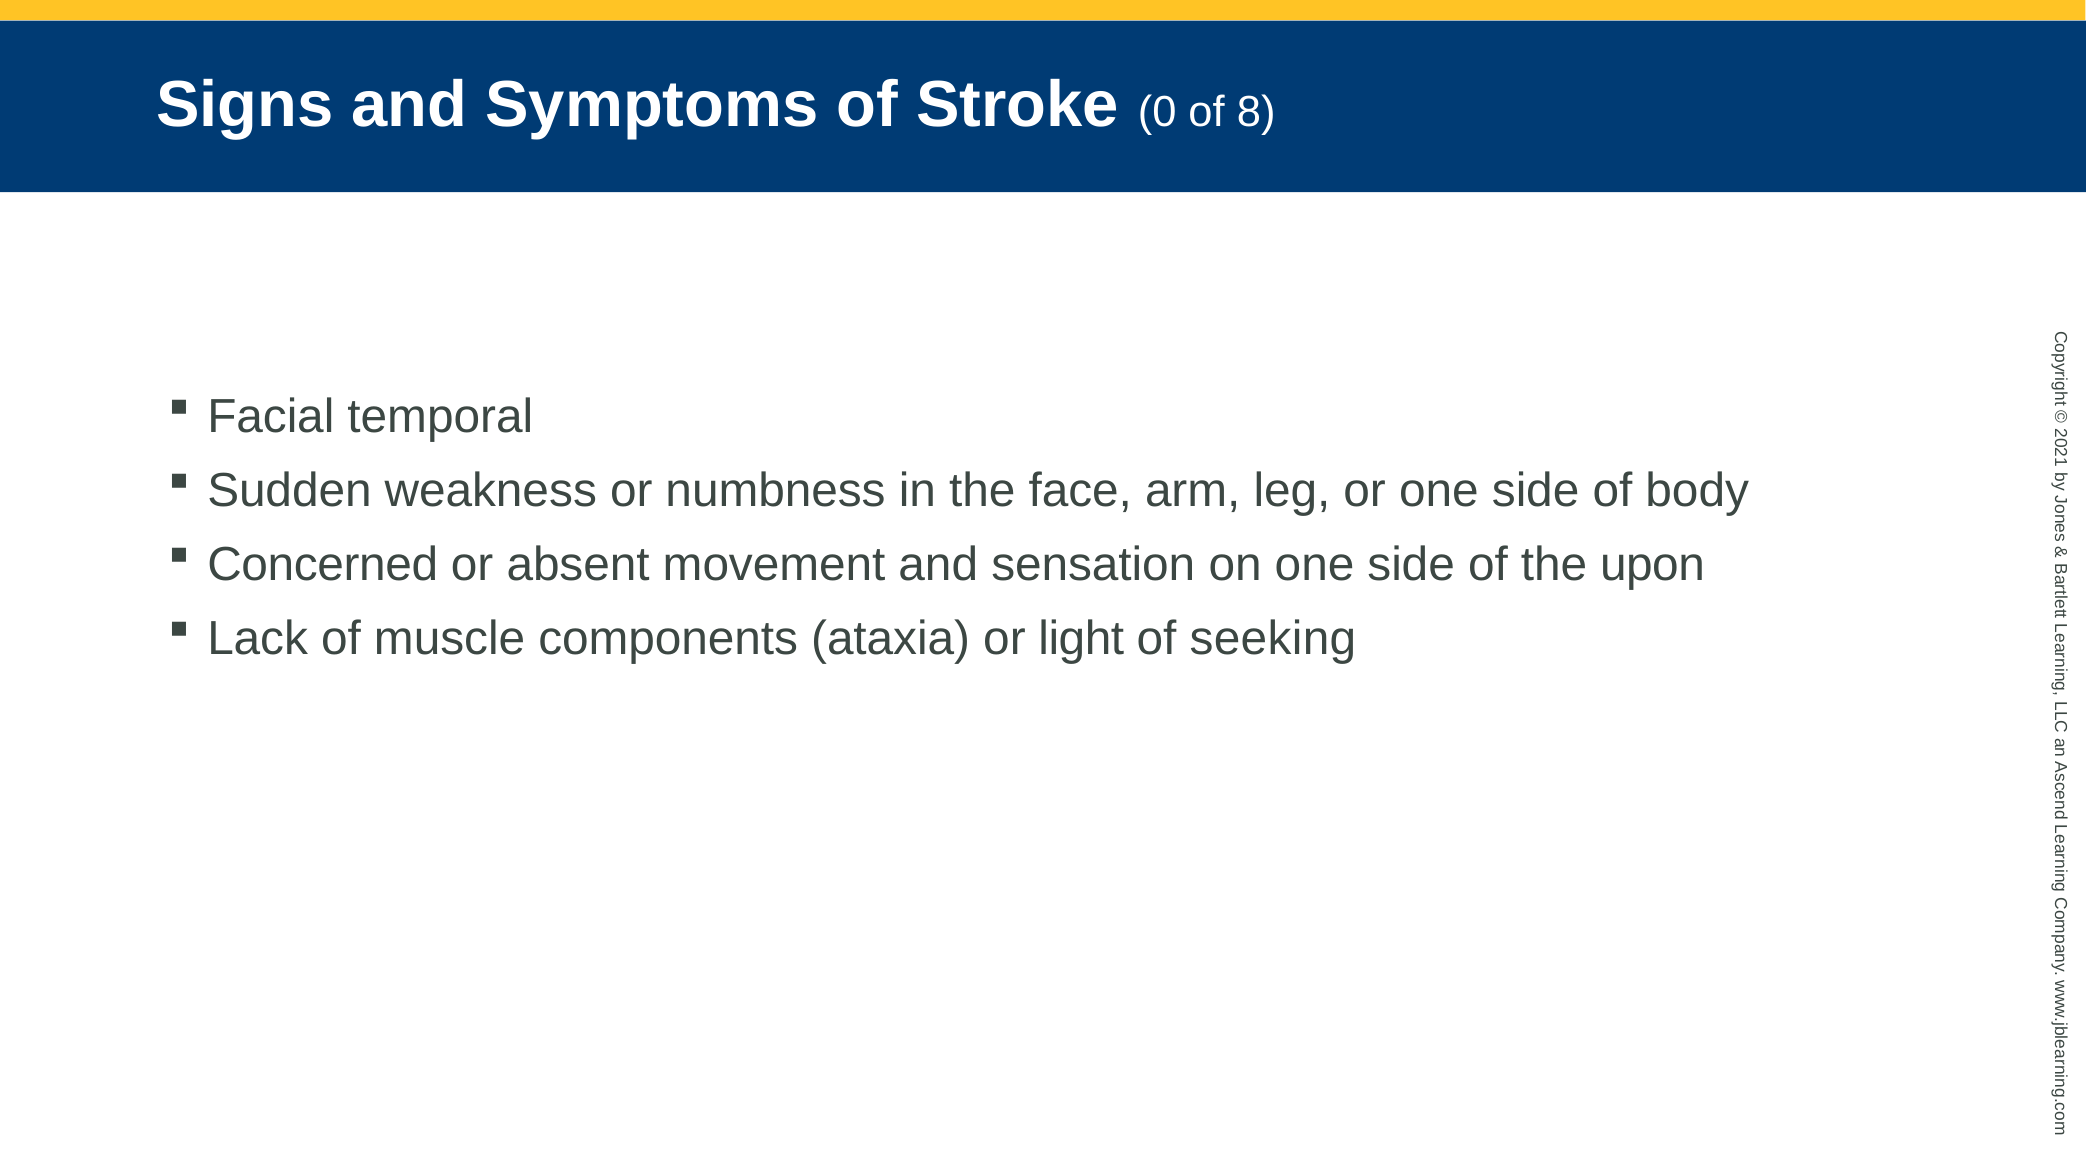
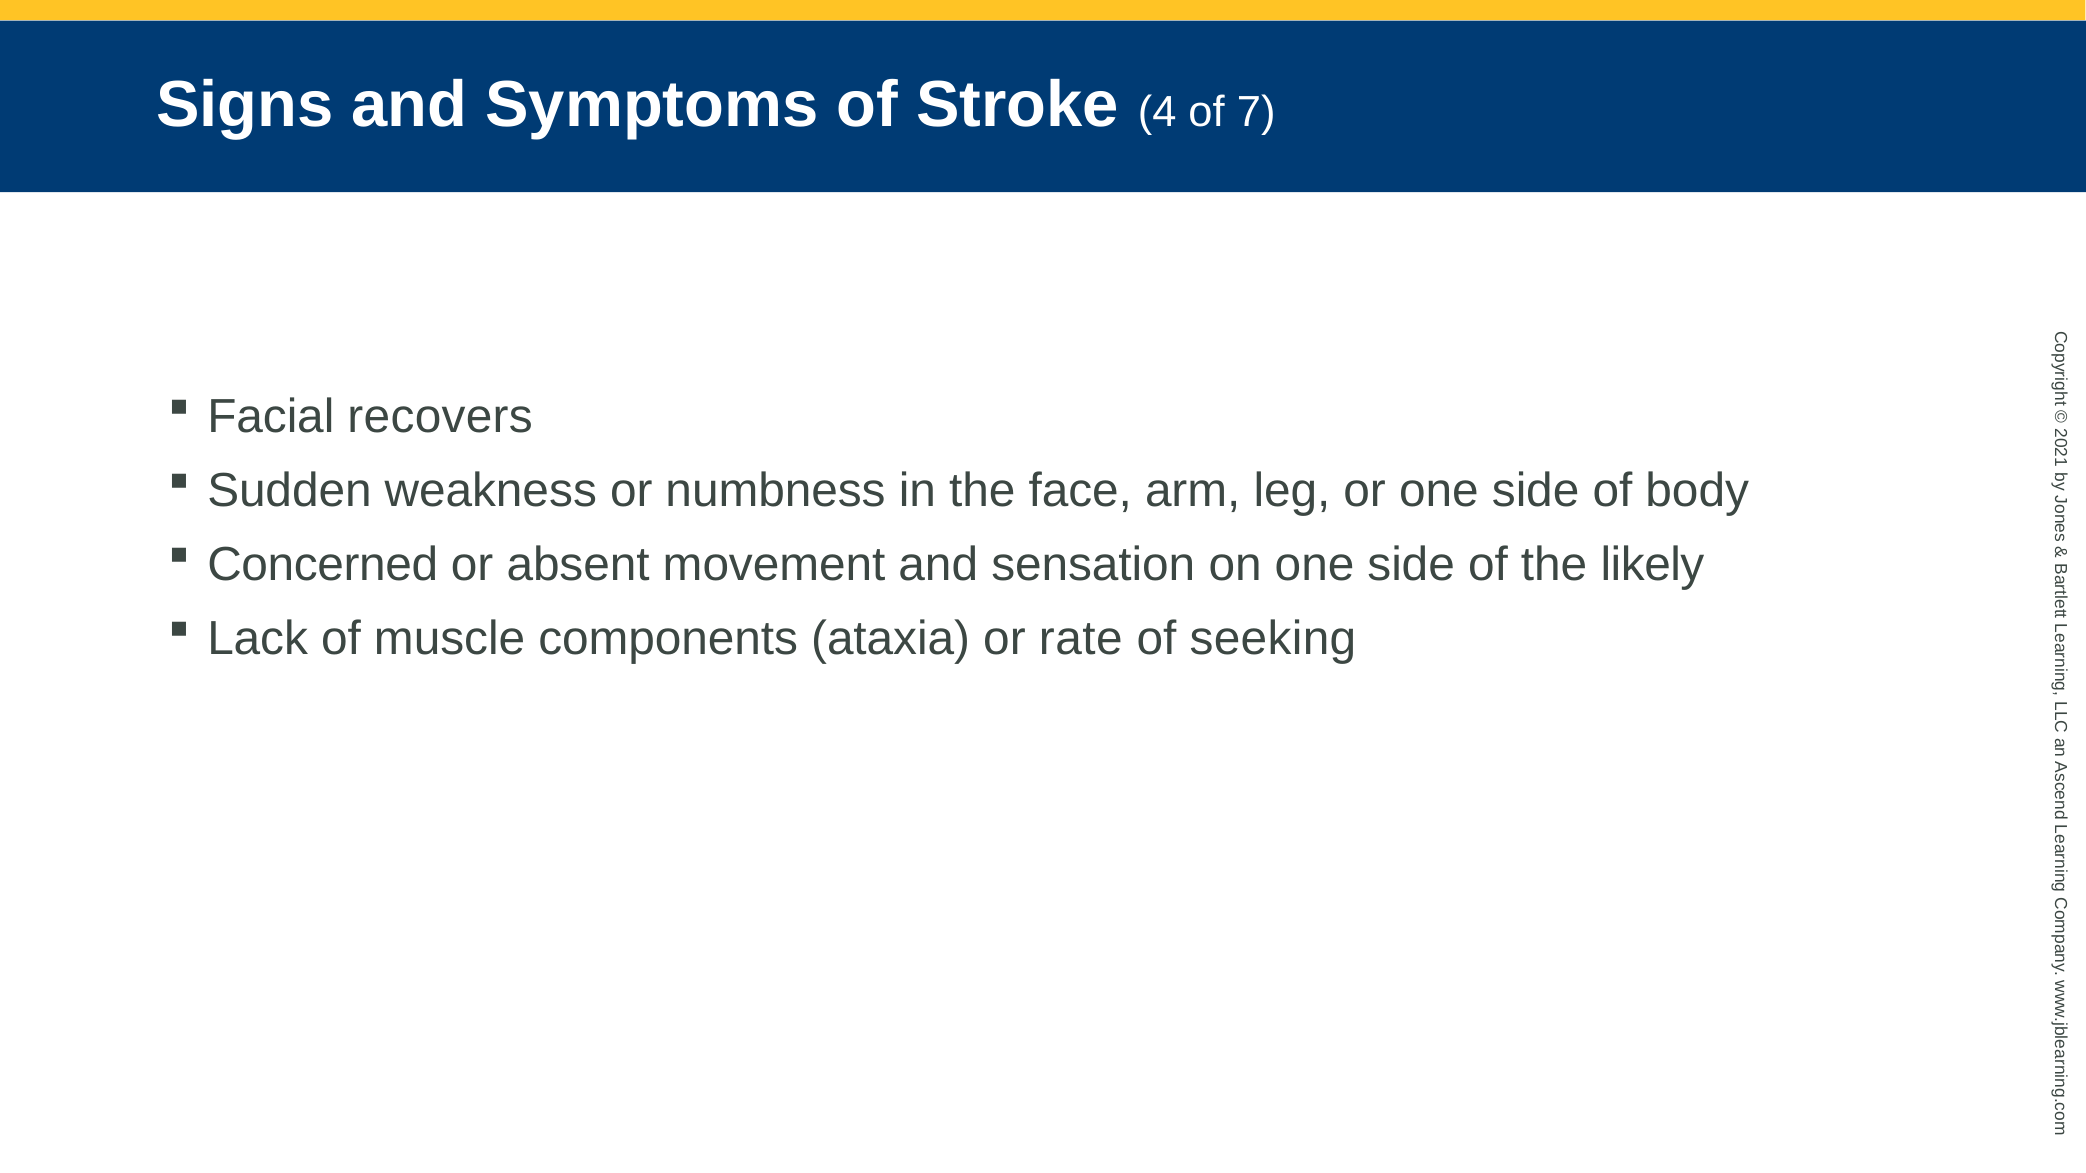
Stroke 0: 0 -> 4
8: 8 -> 7
temporal: temporal -> recovers
upon: upon -> likely
light: light -> rate
